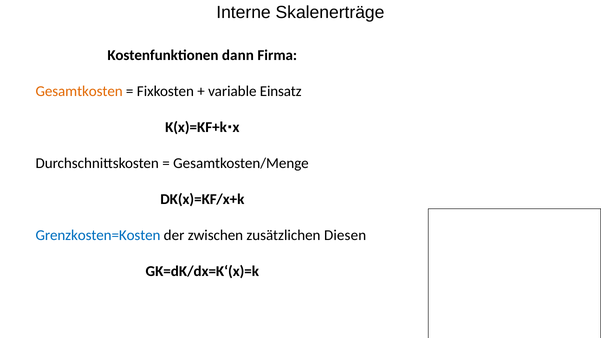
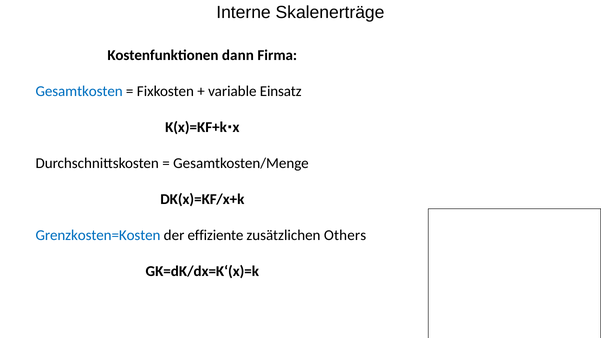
Gesamtkosten colour: orange -> blue
zwischen: zwischen -> effiziente
Diesen: Diesen -> Others
